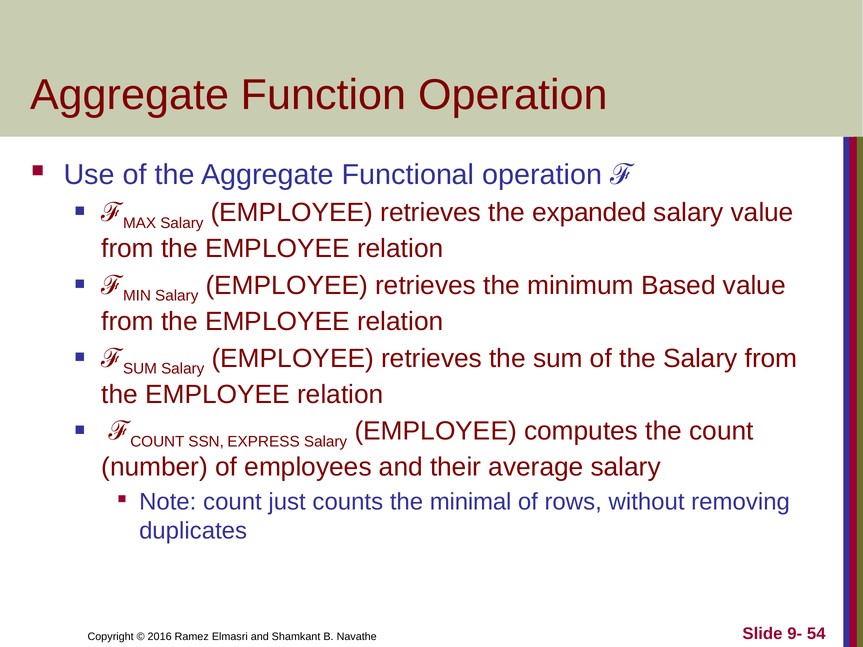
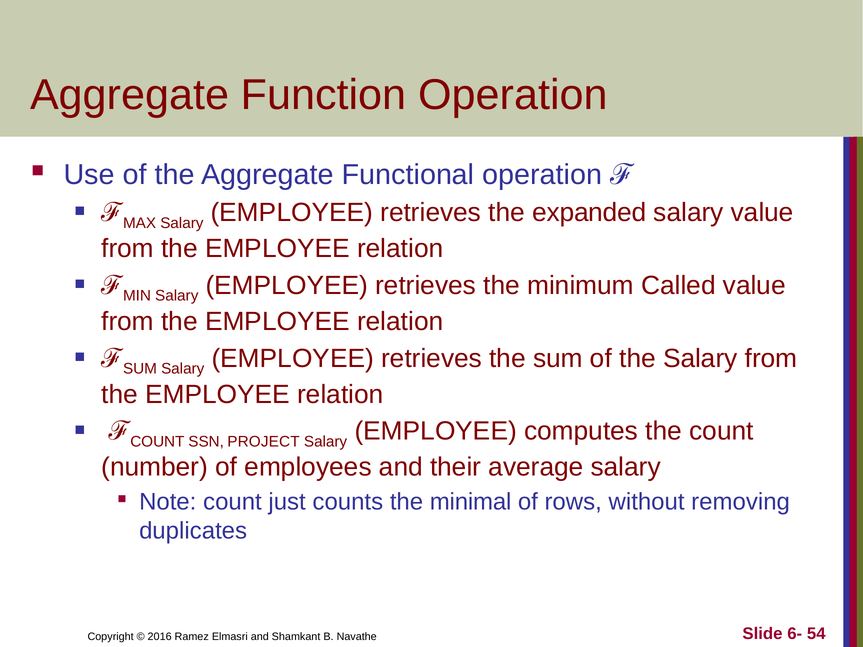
Based: Based -> Called
EXPRESS: EXPRESS -> PROJECT
9-: 9- -> 6-
